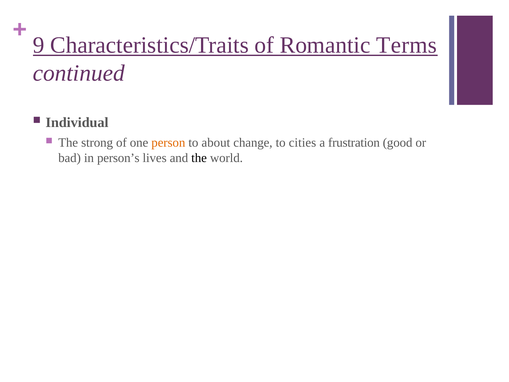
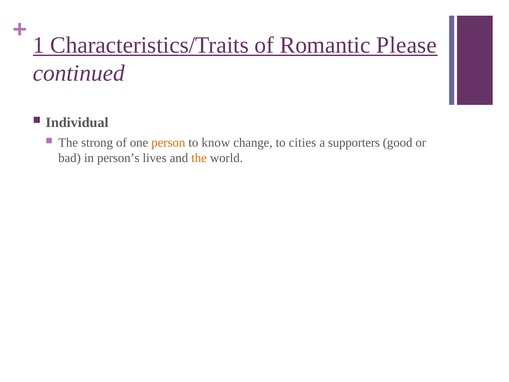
9: 9 -> 1
Terms: Terms -> Please
about: about -> know
frustration: frustration -> supporters
the at (199, 158) colour: black -> orange
